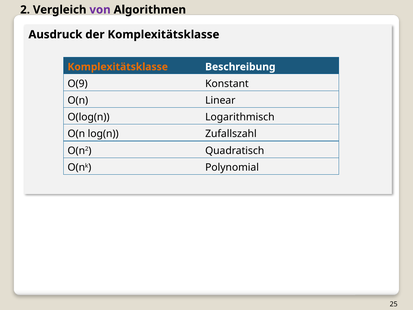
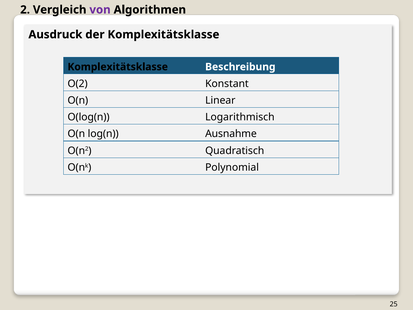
Komplexitätsklasse at (118, 67) colour: orange -> black
O(9: O(9 -> O(2
Zufallszahl: Zufallszahl -> Ausnahme
